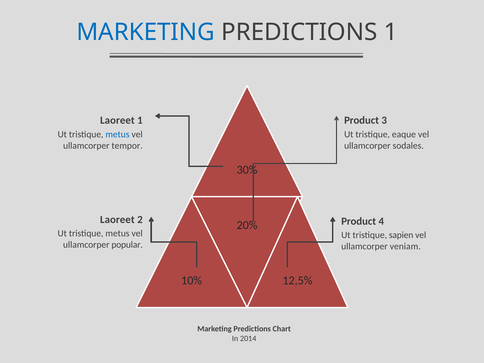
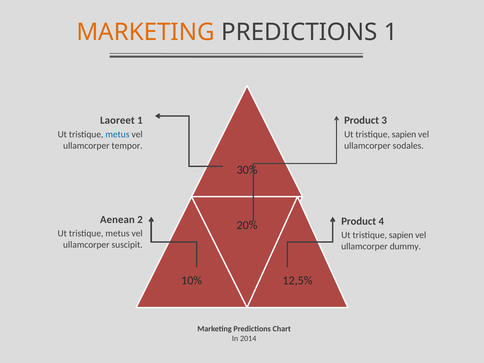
MARKETING at (146, 32) colour: blue -> orange
eaque at (404, 134): eaque -> sapien
Laoreet at (117, 220): Laoreet -> Aenean
popular: popular -> suscipit
veniam: veniam -> dummy
